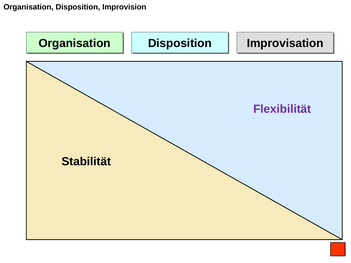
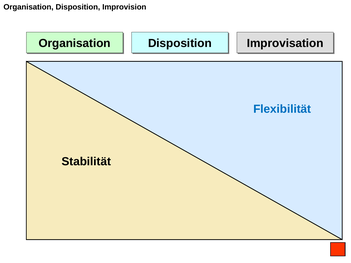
Flexibilität colour: purple -> blue
